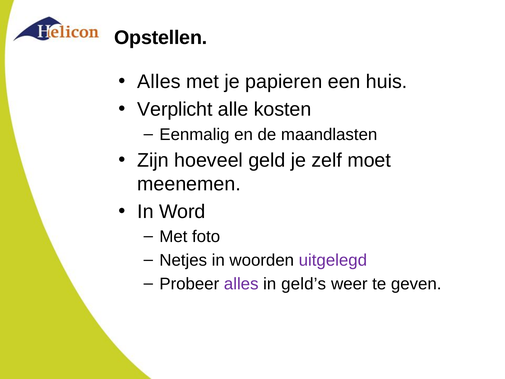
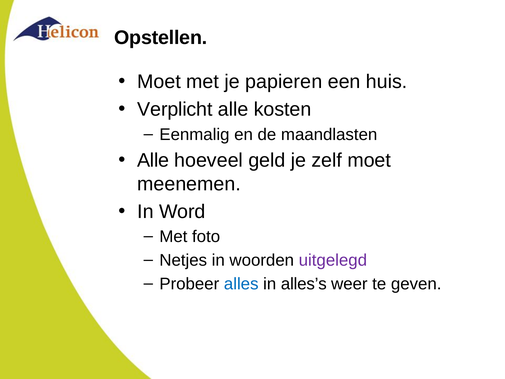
Alles at (159, 82): Alles -> Moet
Zijn at (153, 160): Zijn -> Alle
alles at (241, 284) colour: purple -> blue
geld’s: geld’s -> alles’s
